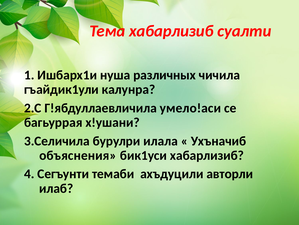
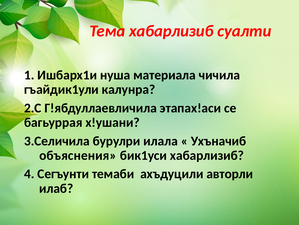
различных: различных -> материала
умело!аси: умело!аси -> этапах!аси
